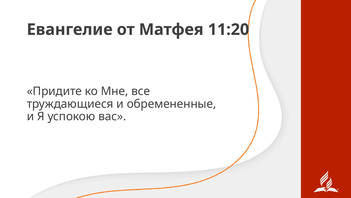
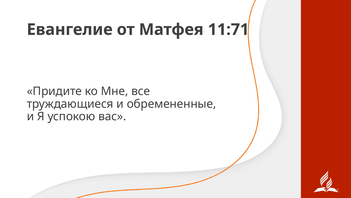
11:20: 11:20 -> 11:71
